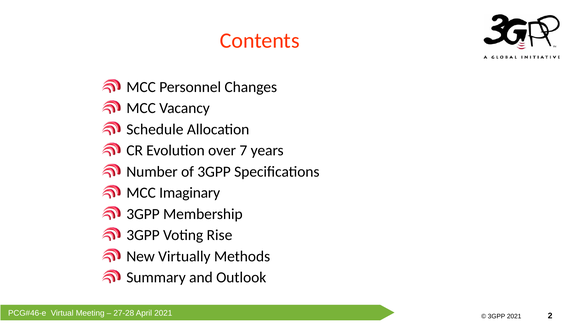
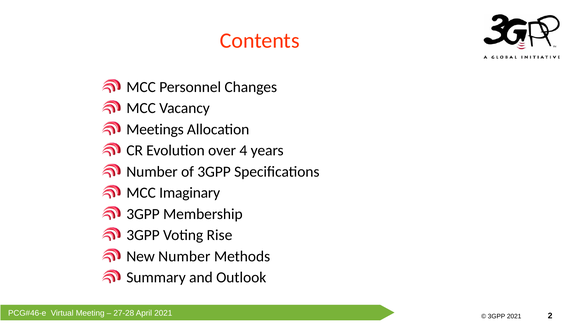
Schedule: Schedule -> Meetings
7: 7 -> 4
New Virtually: Virtually -> Number
